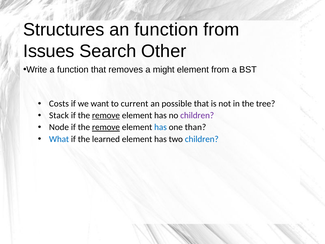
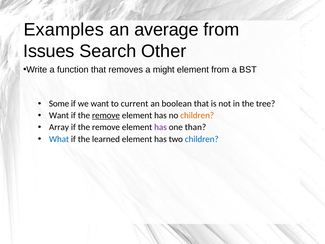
Structures: Structures -> Examples
an function: function -> average
Costs: Costs -> Some
possible: possible -> boolean
Stack at (59, 115): Stack -> Want
children at (197, 115) colour: purple -> orange
Node: Node -> Array
remove at (106, 127) underline: present -> none
has at (160, 127) colour: blue -> purple
